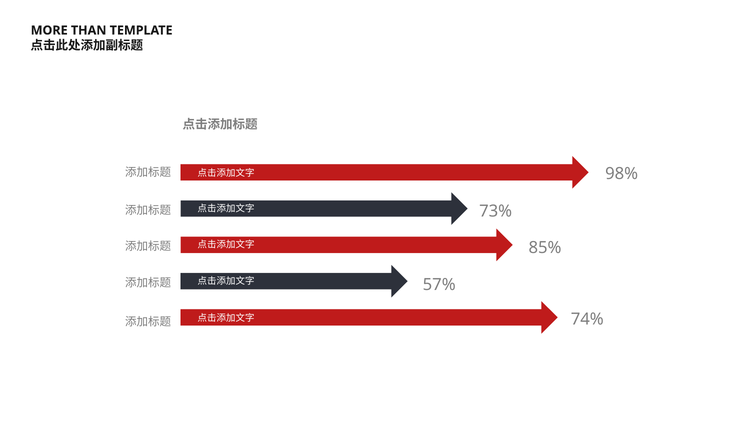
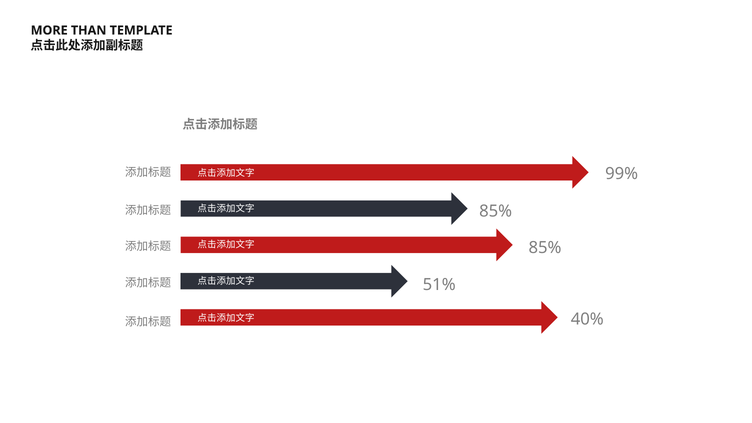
98%: 98% -> 99%
73% at (496, 211): 73% -> 85%
57%: 57% -> 51%
74%: 74% -> 40%
